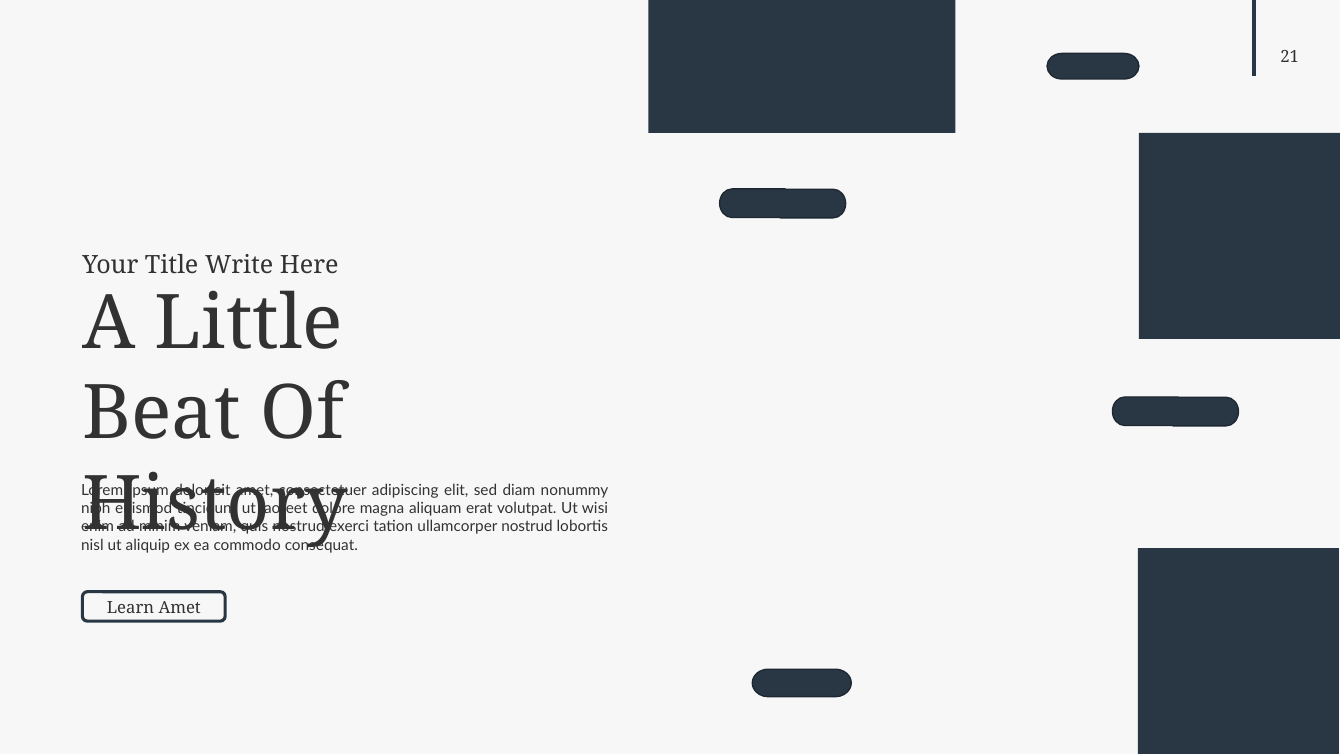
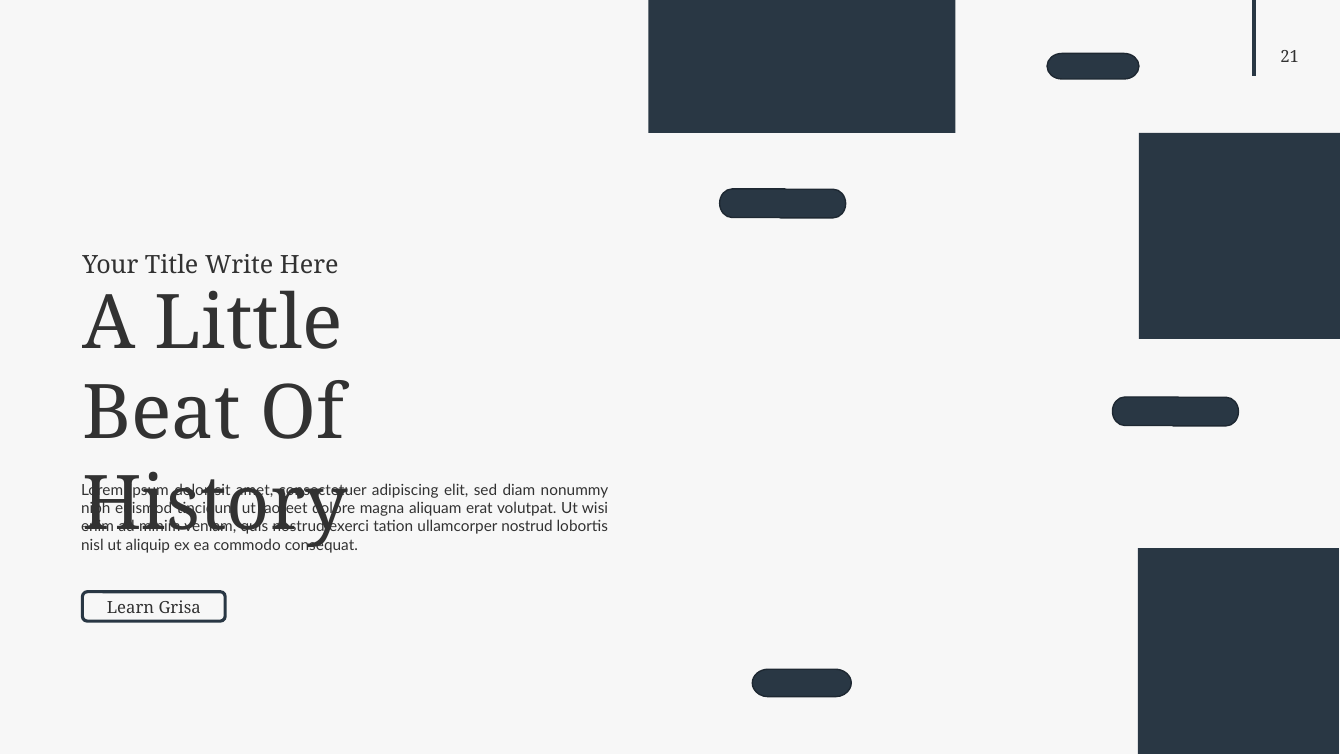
Learn Amet: Amet -> Grisa
